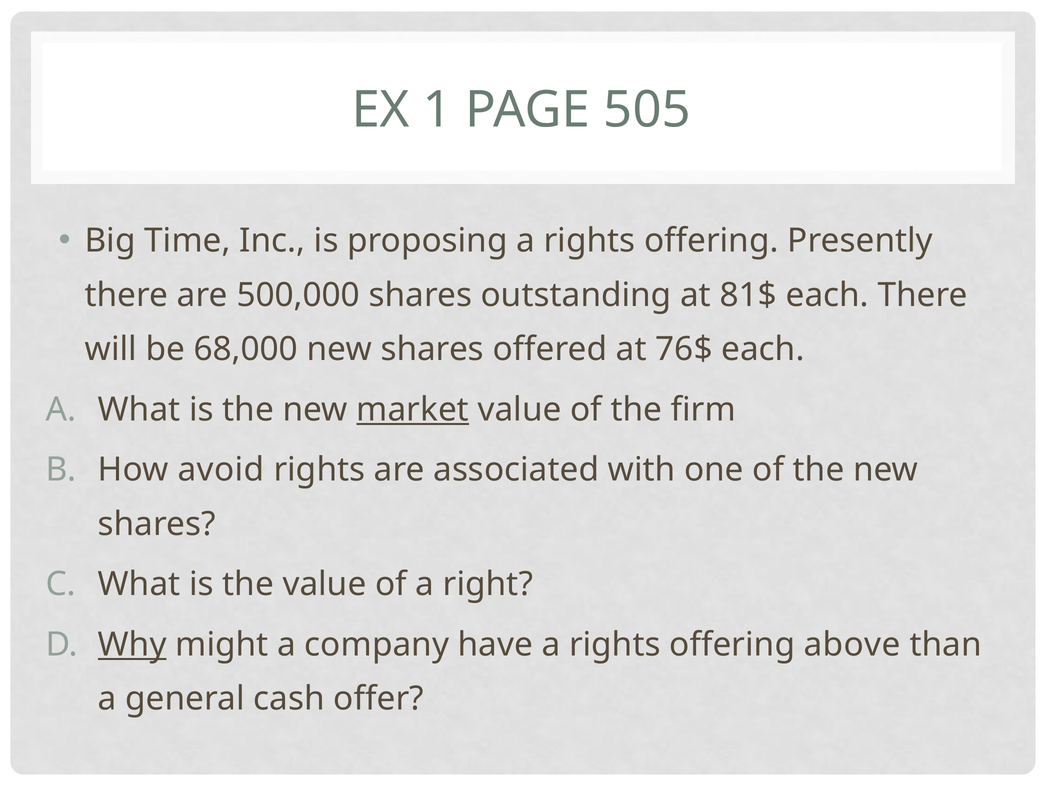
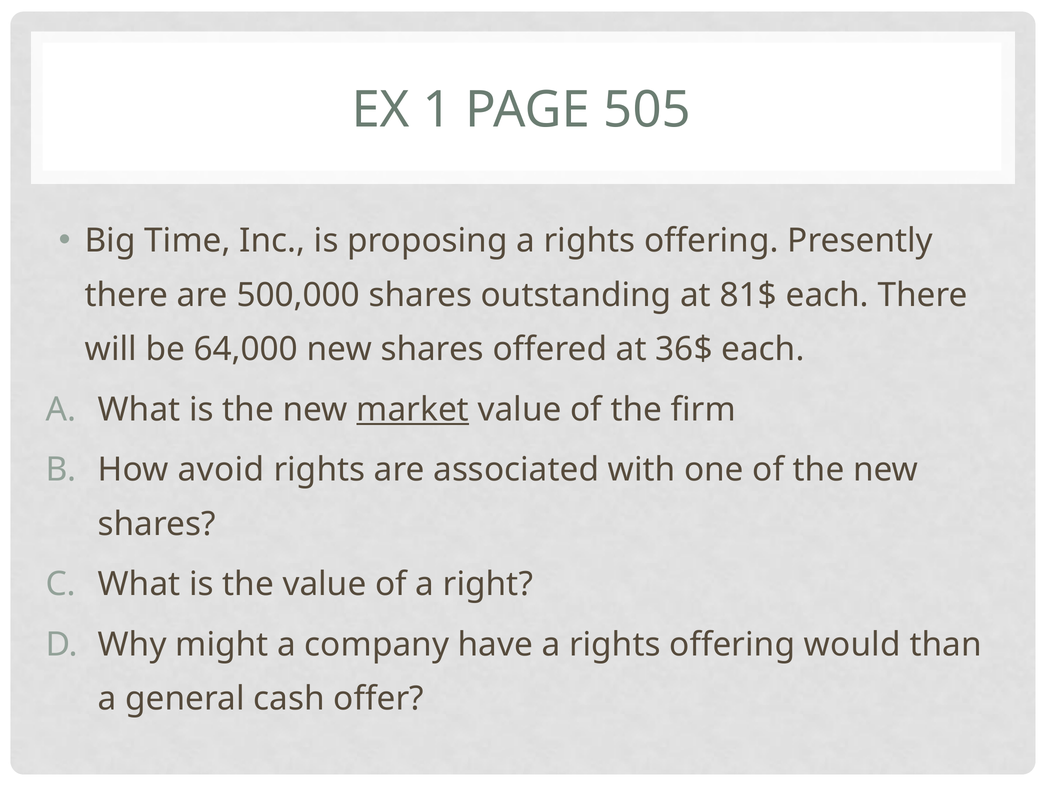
68,000: 68,000 -> 64,000
76$: 76$ -> 36$
Why underline: present -> none
above: above -> would
